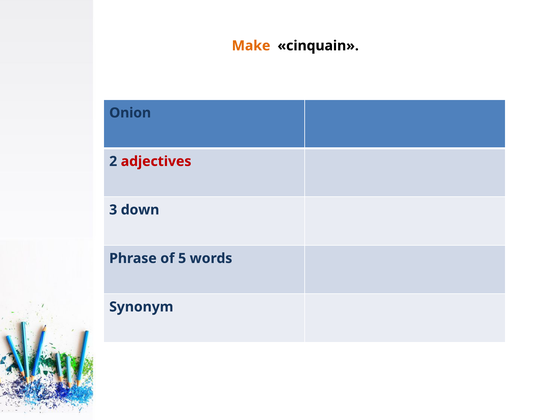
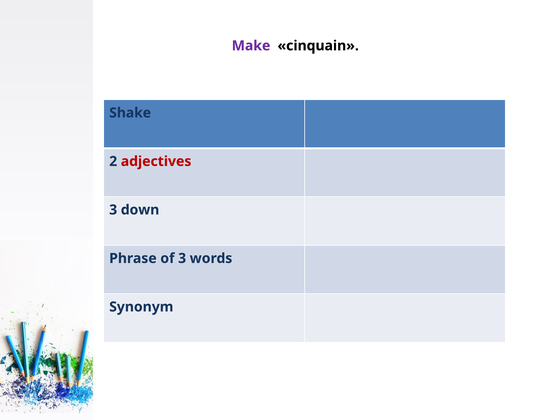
Make colour: orange -> purple
Onion: Onion -> Shake
of 5: 5 -> 3
